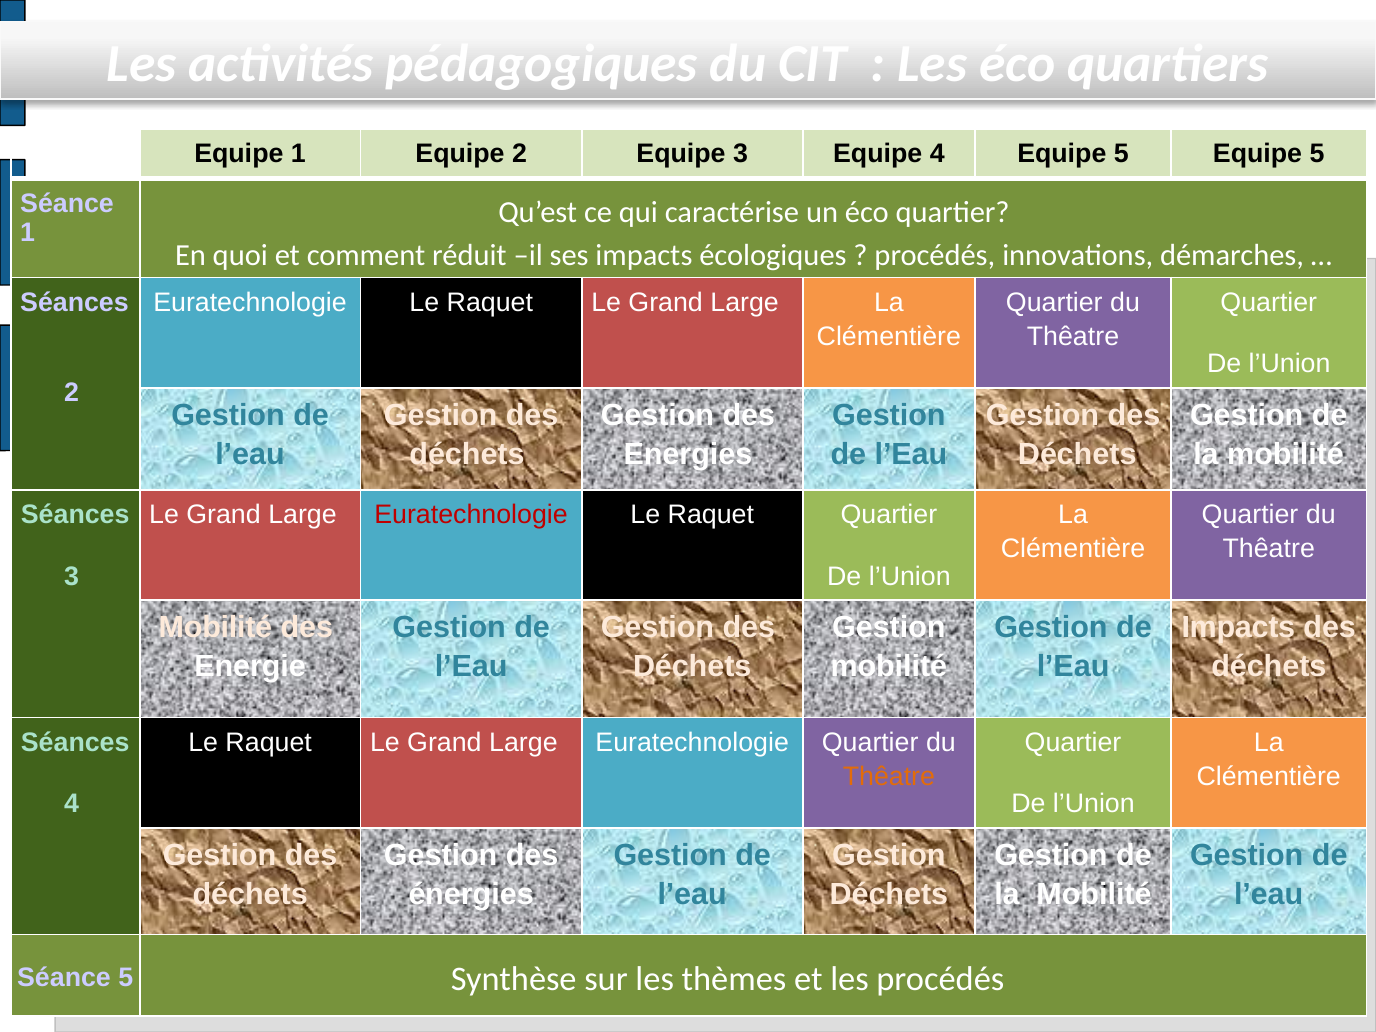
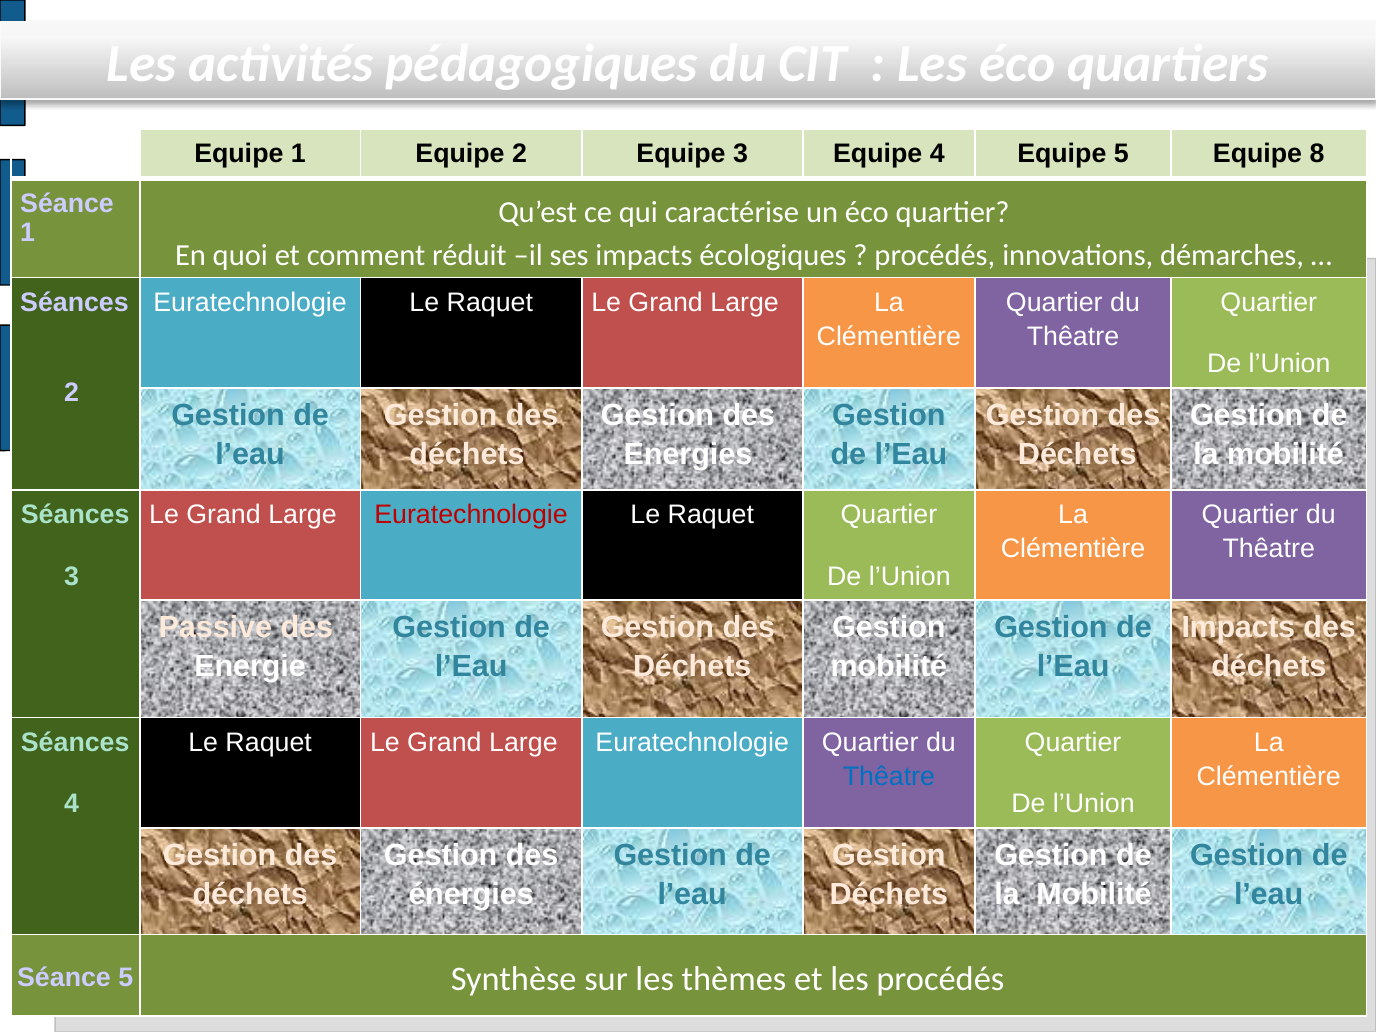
5 Equipe 5: 5 -> 8
Mobilité at (215, 628): Mobilité -> Passive
Thêatre at (889, 777) colour: orange -> blue
